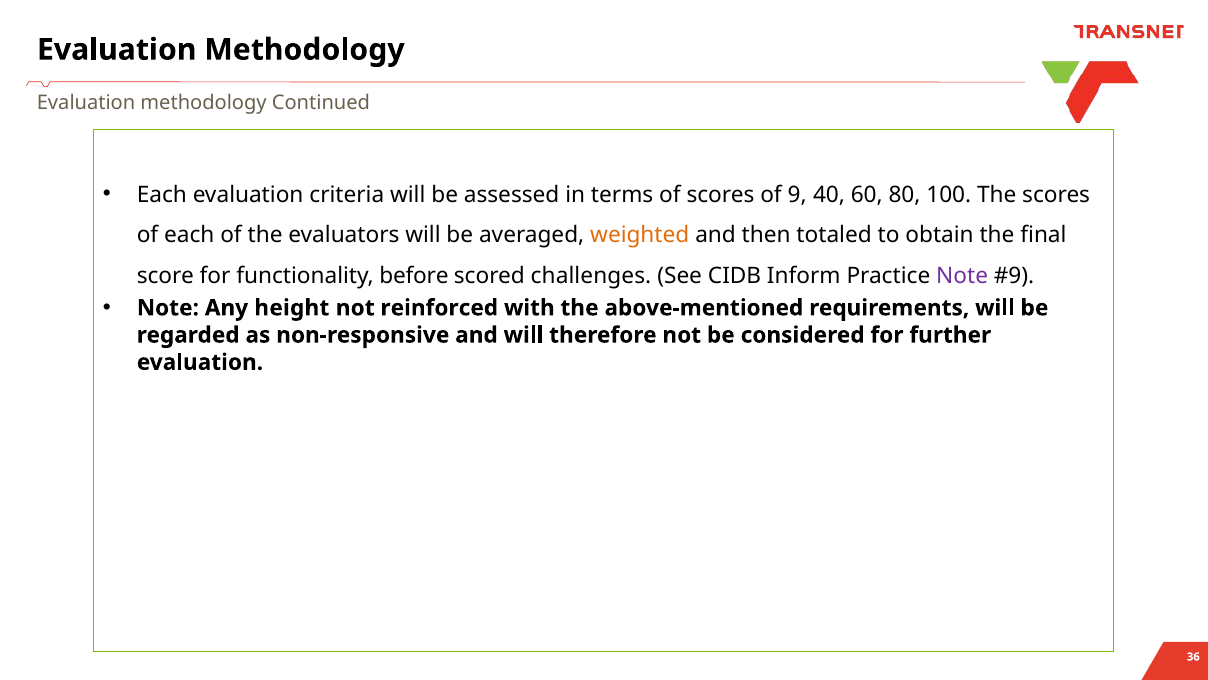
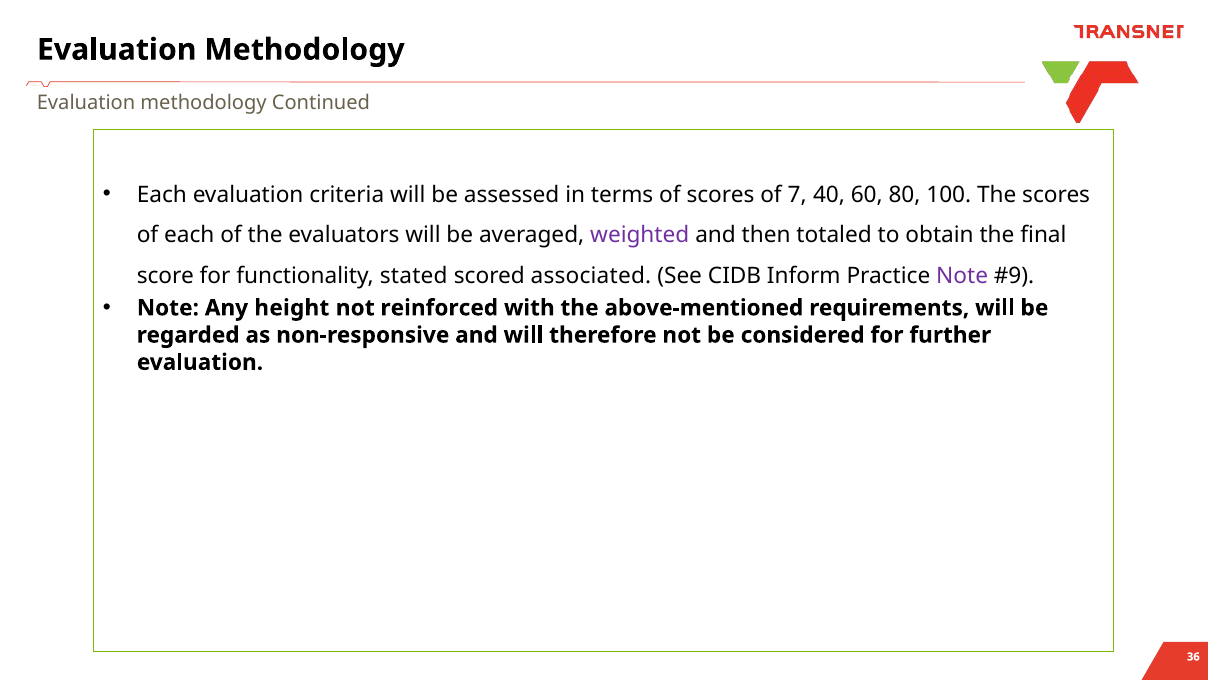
9: 9 -> 7
weighted colour: orange -> purple
before: before -> stated
challenges: challenges -> associated
